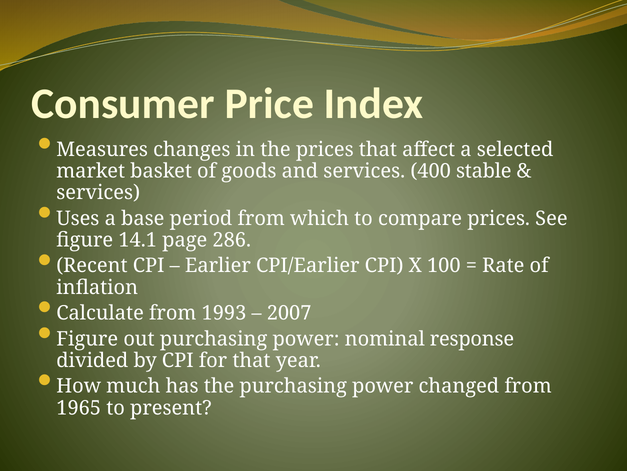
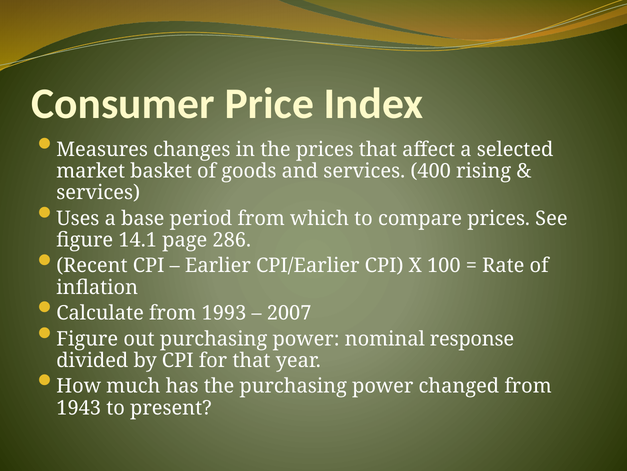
stable: stable -> rising
1965: 1965 -> 1943
